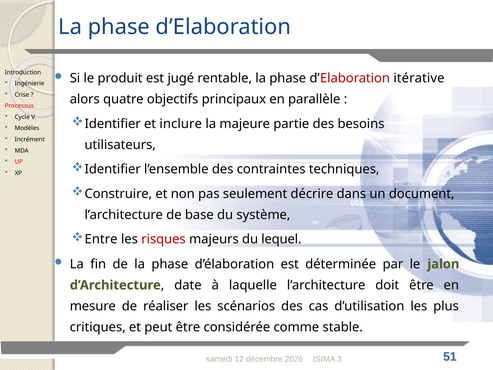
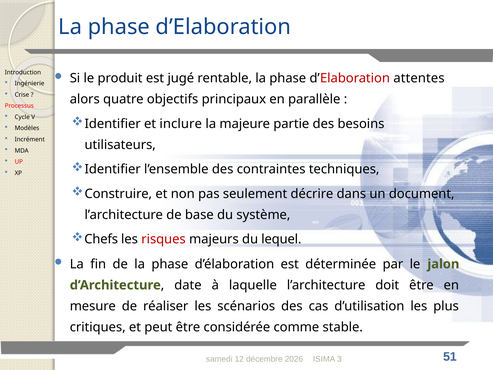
itérative: itérative -> attentes
Entre: Entre -> Chefs
